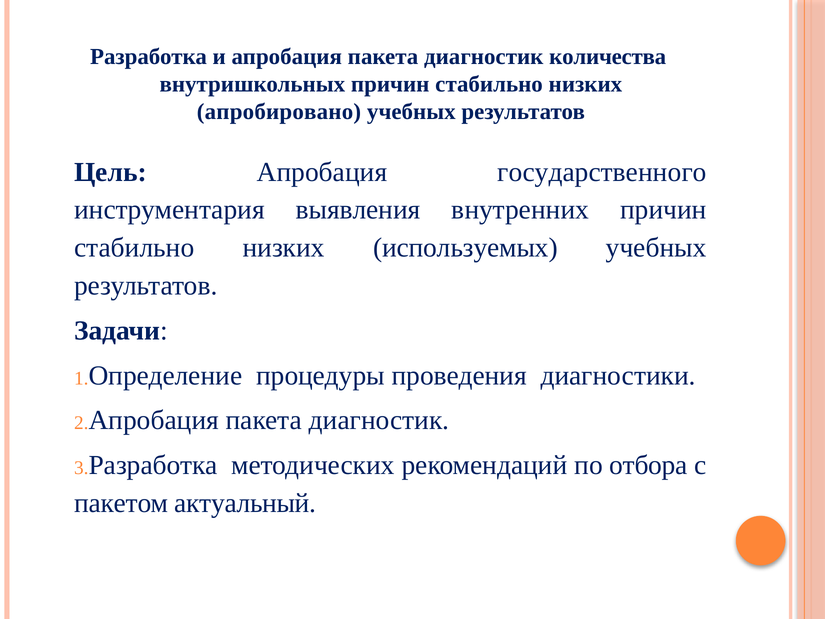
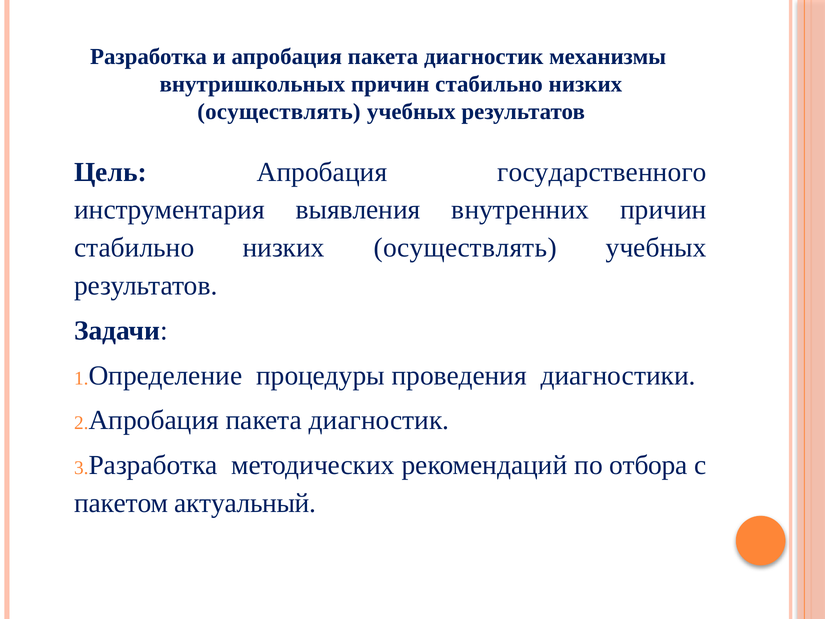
количества: количества -> механизмы
апробировано at (279, 112): апробировано -> осуществлять
используемых at (465, 248): используемых -> осуществлять
